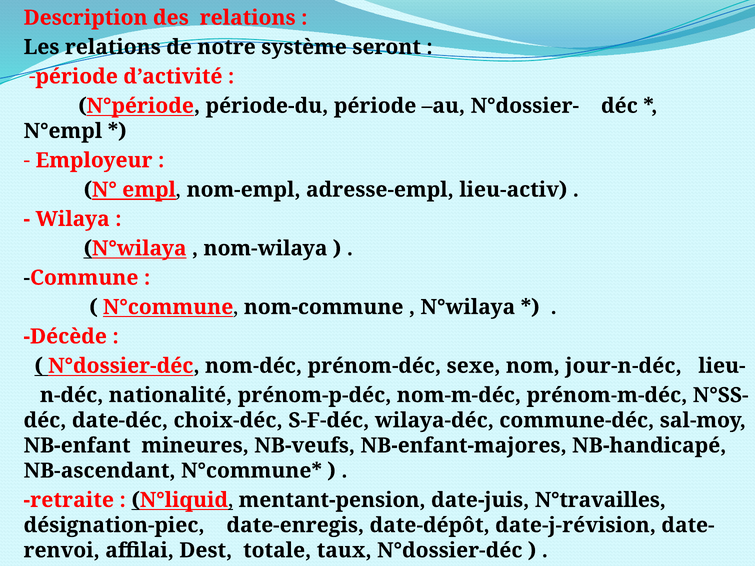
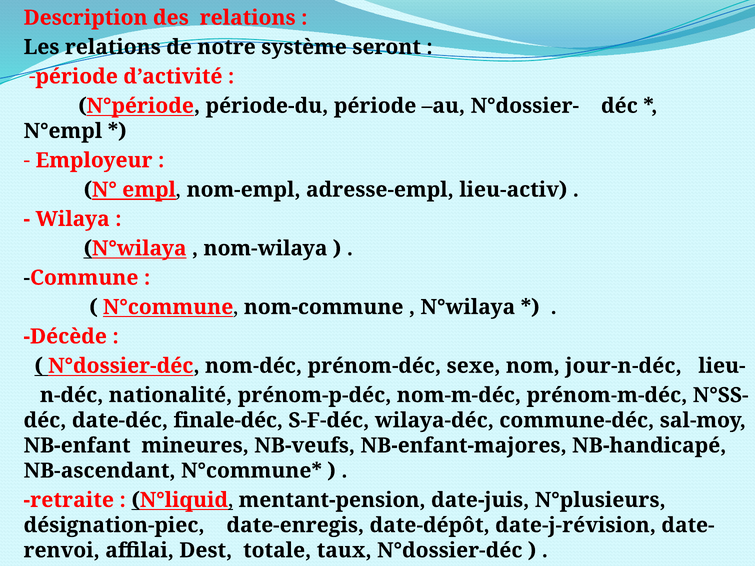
choix-déc: choix-déc -> finale-déc
N°travailles: N°travailles -> N°plusieurs
